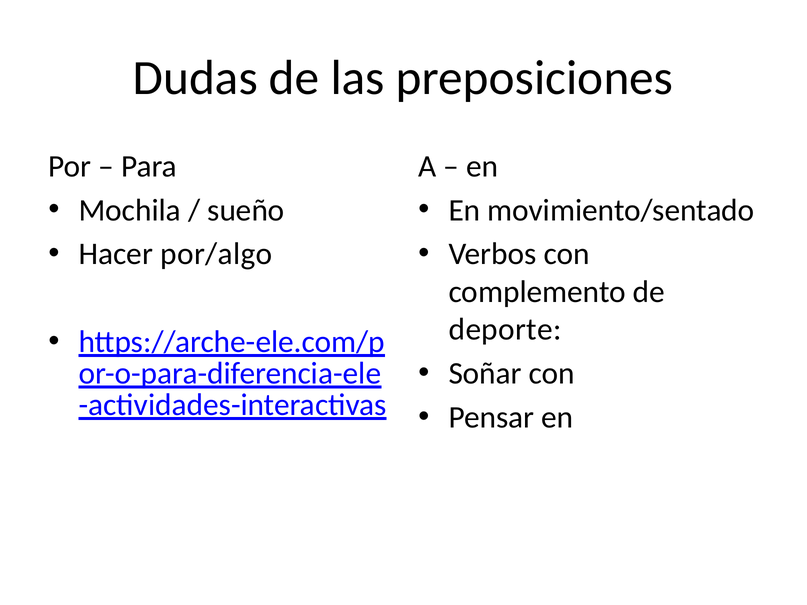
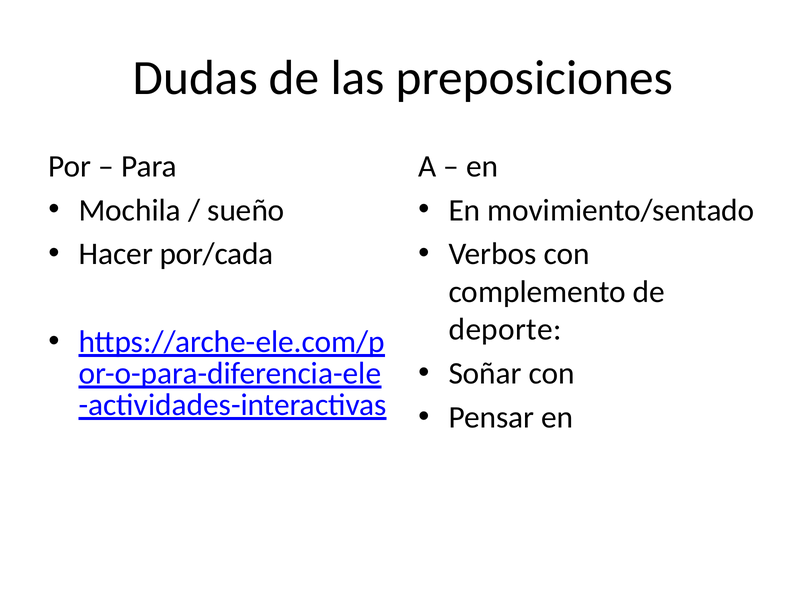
por/algo: por/algo -> por/cada
